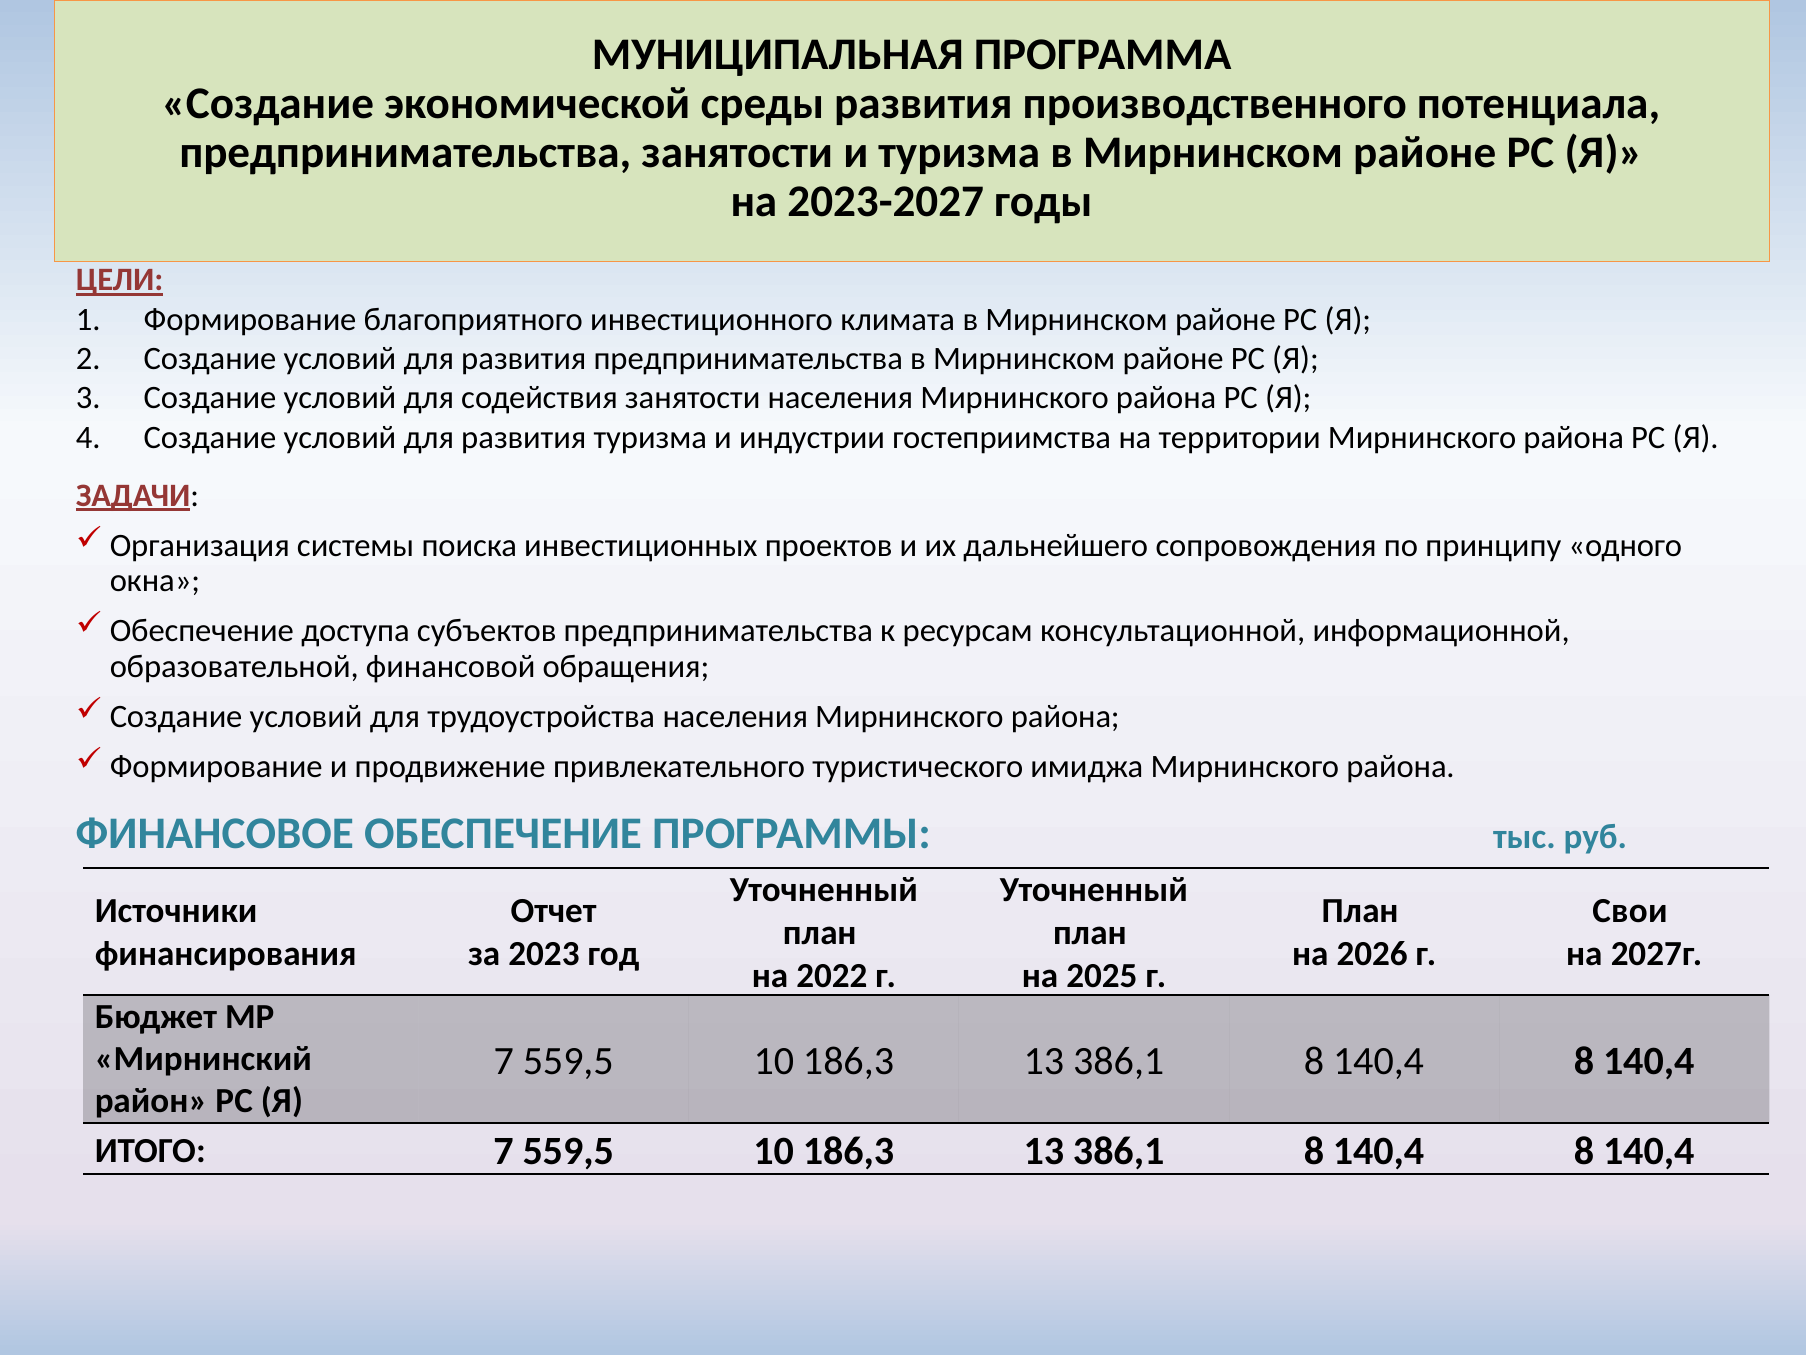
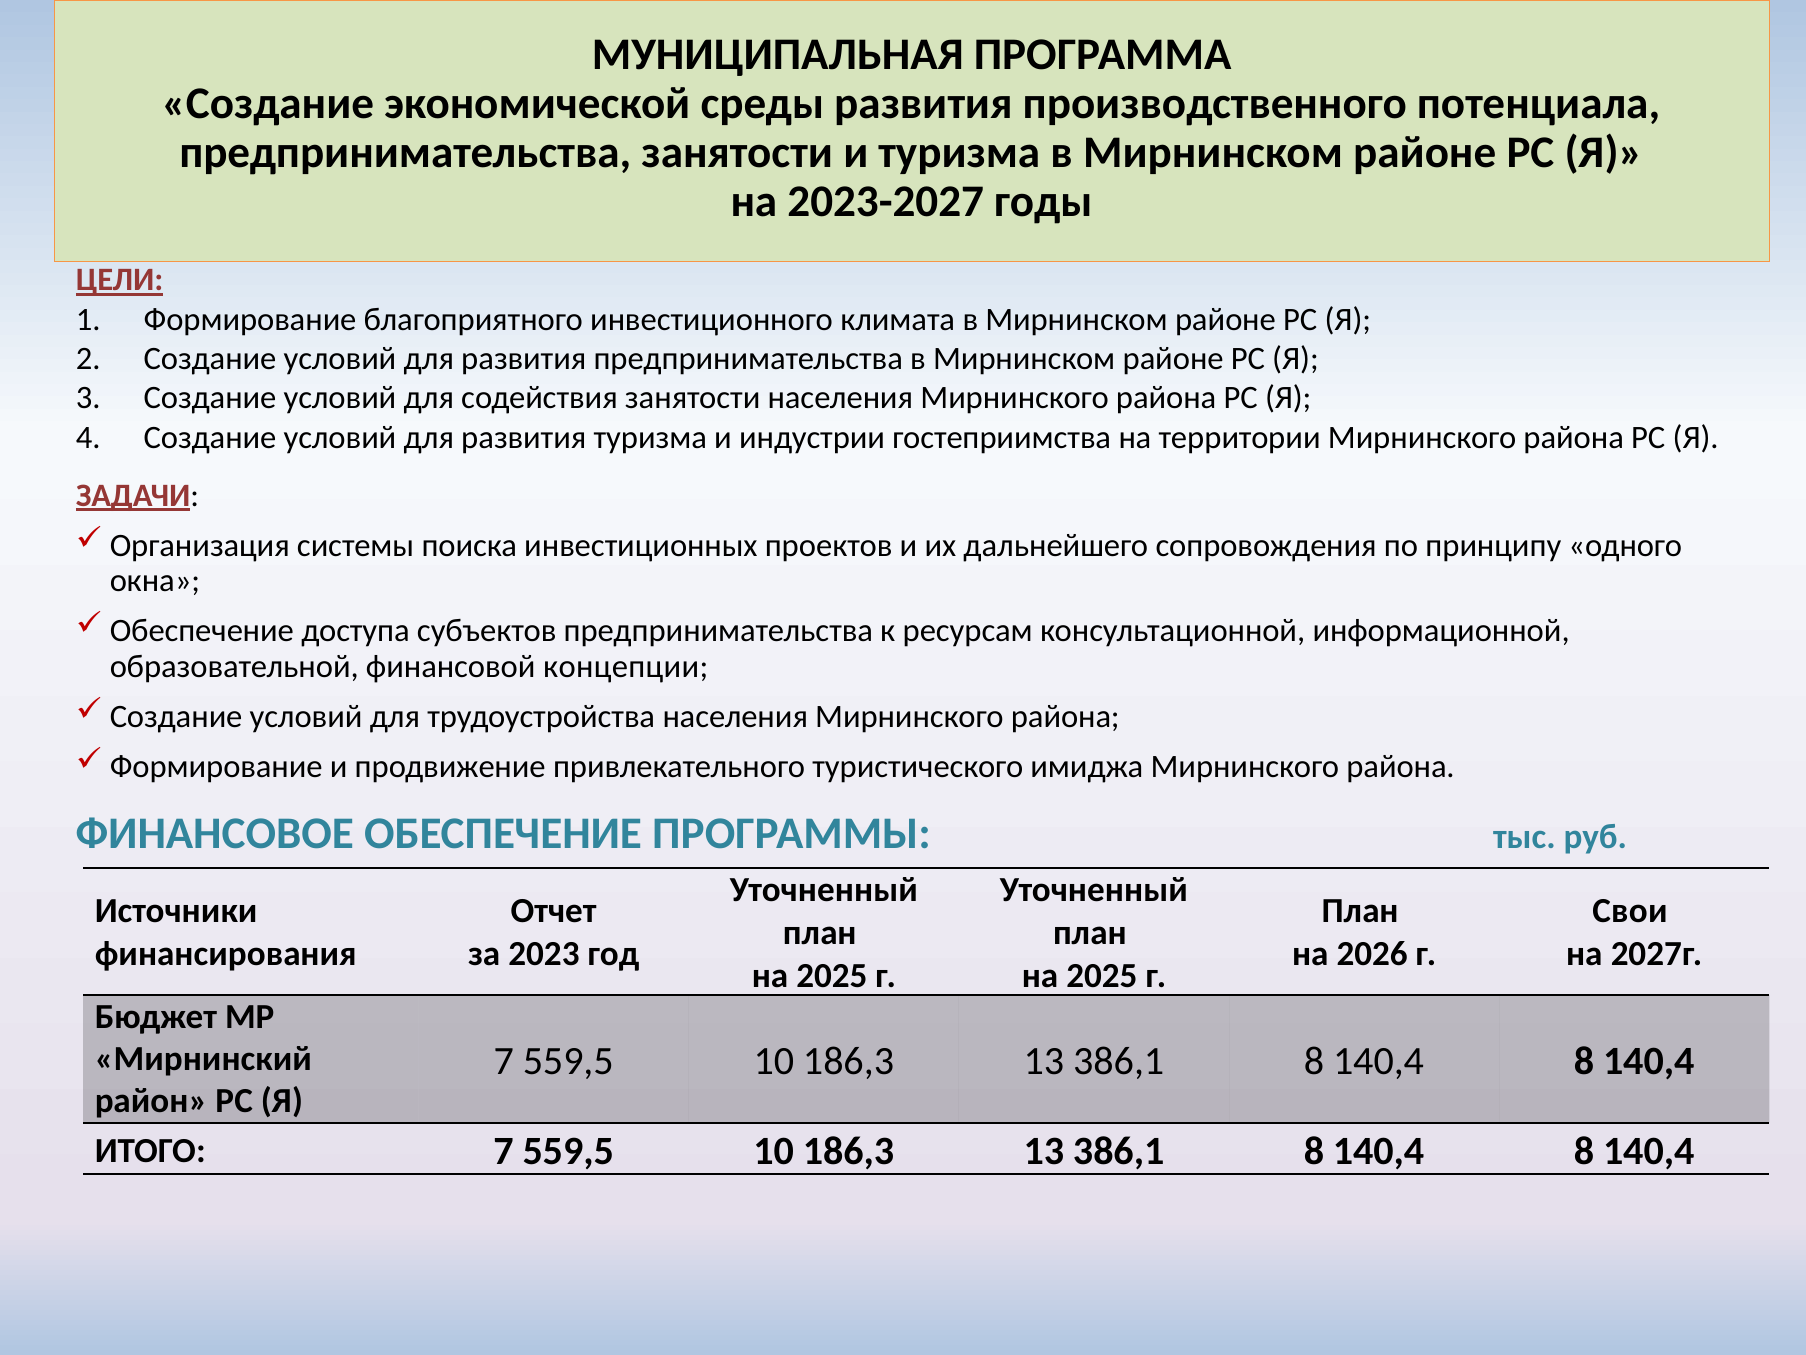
обращения: обращения -> концепции
2022 at (832, 975): 2022 -> 2025
